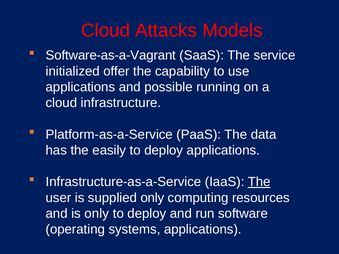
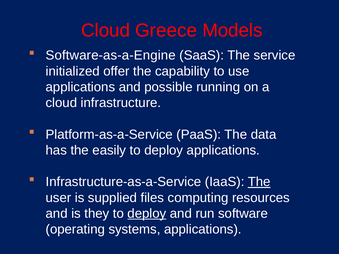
Attacks: Attacks -> Greece
Software-as-a-Vagrant: Software-as-a-Vagrant -> Software-as-a-Engine
supplied only: only -> files
is only: only -> they
deploy at (147, 214) underline: none -> present
